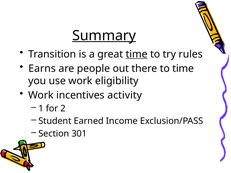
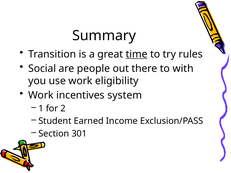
Summary underline: present -> none
Earns: Earns -> Social
to time: time -> with
activity: activity -> system
